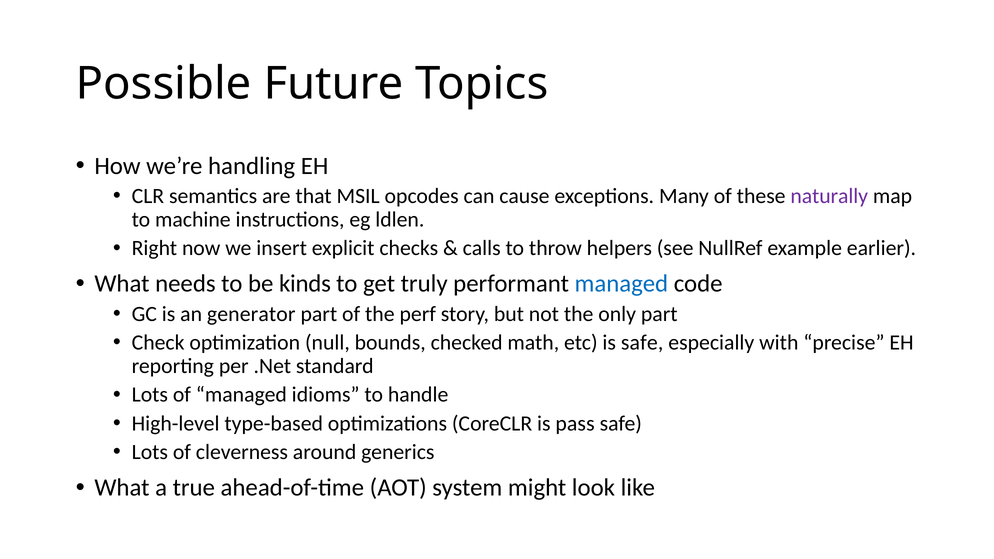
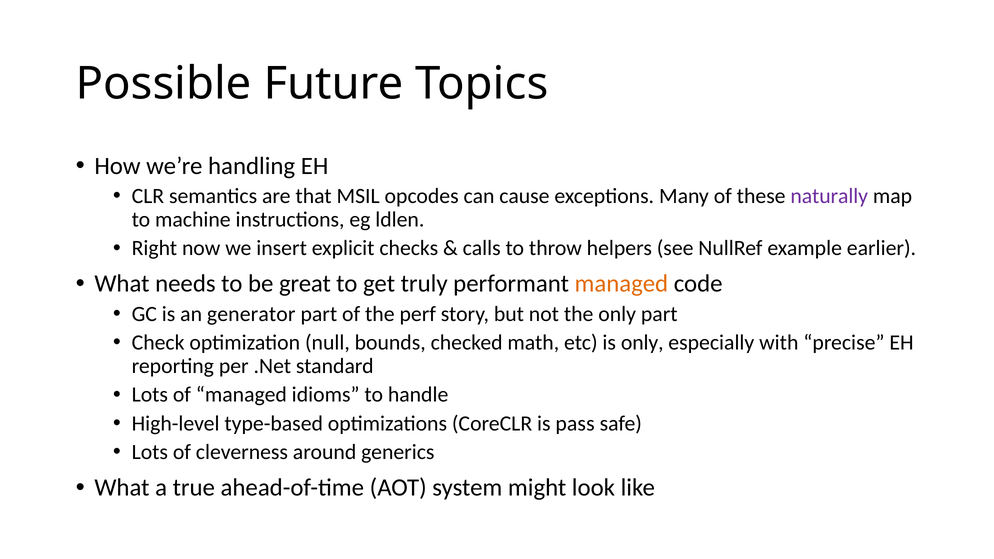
kinds: kinds -> great
managed at (621, 284) colour: blue -> orange
is safe: safe -> only
